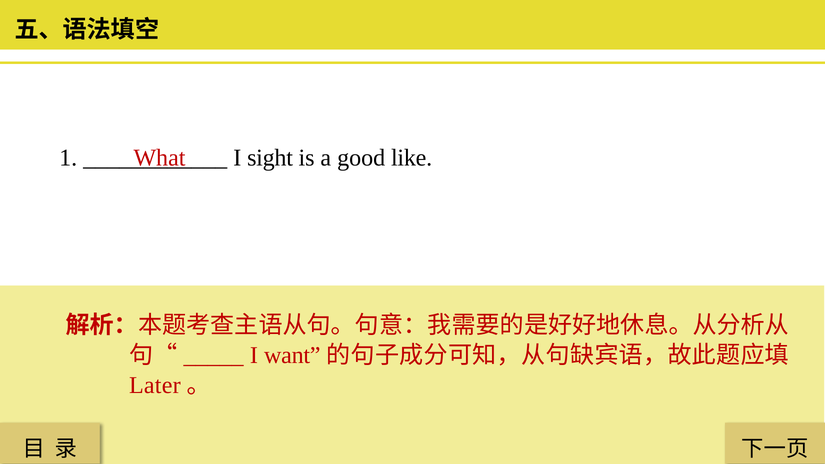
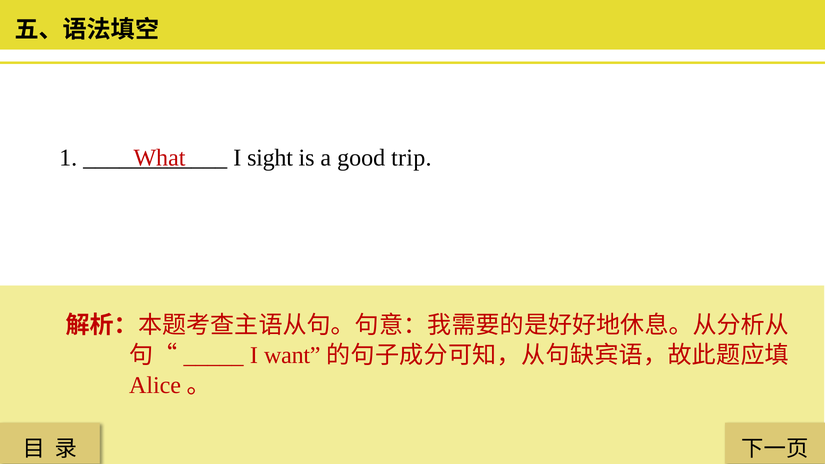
like: like -> trip
Later: Later -> Alice
